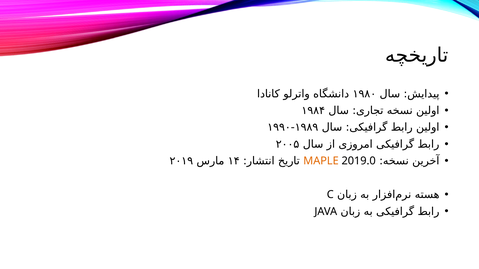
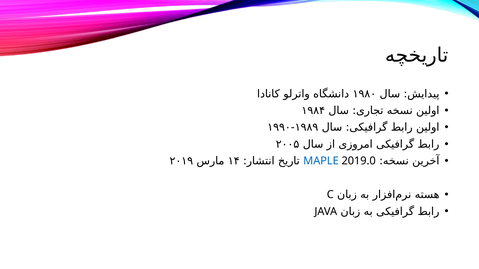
MAPLE colour: orange -> blue
